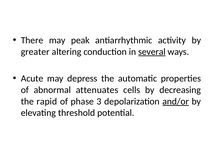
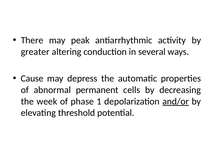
several underline: present -> none
Acute: Acute -> Cause
attenuates: attenuates -> permanent
rapid: rapid -> week
3: 3 -> 1
